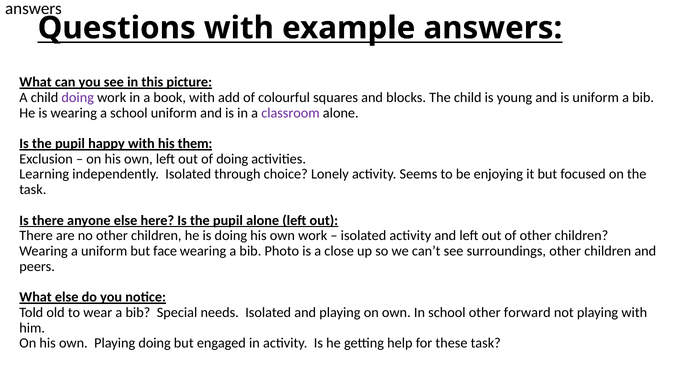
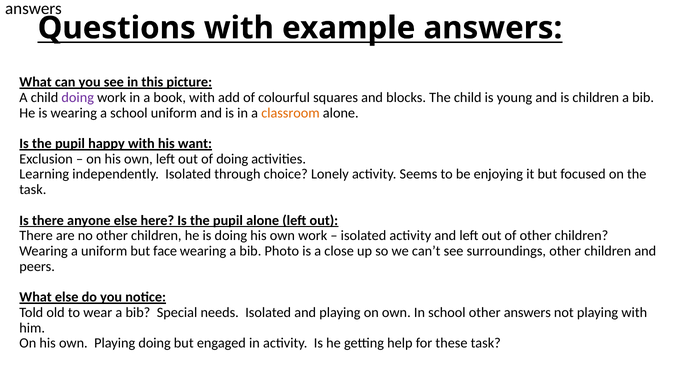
is uniform: uniform -> children
classroom colour: purple -> orange
them: them -> want
other forward: forward -> answers
